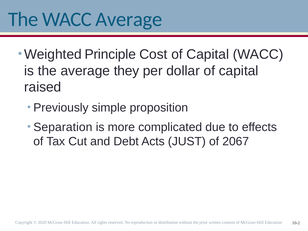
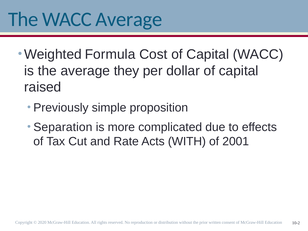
Principle: Principle -> Formula
Debt: Debt -> Rate
JUST: JUST -> WITH
2067: 2067 -> 2001
